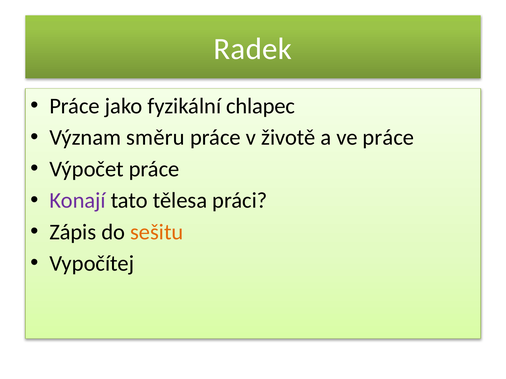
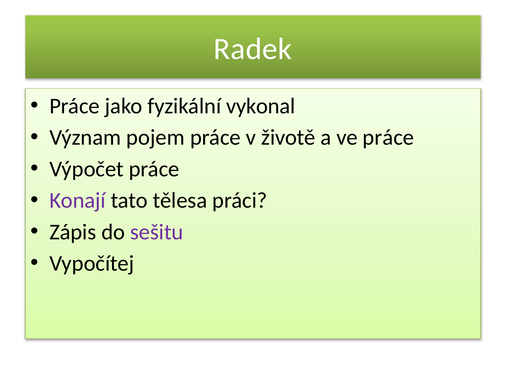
chlapec: chlapec -> vykonal
směru: směru -> pojem
sešitu colour: orange -> purple
